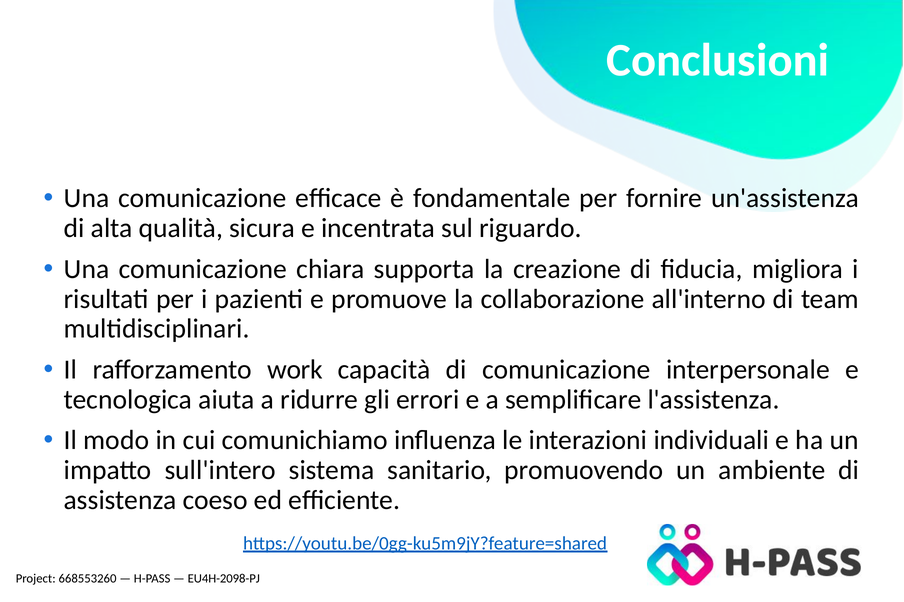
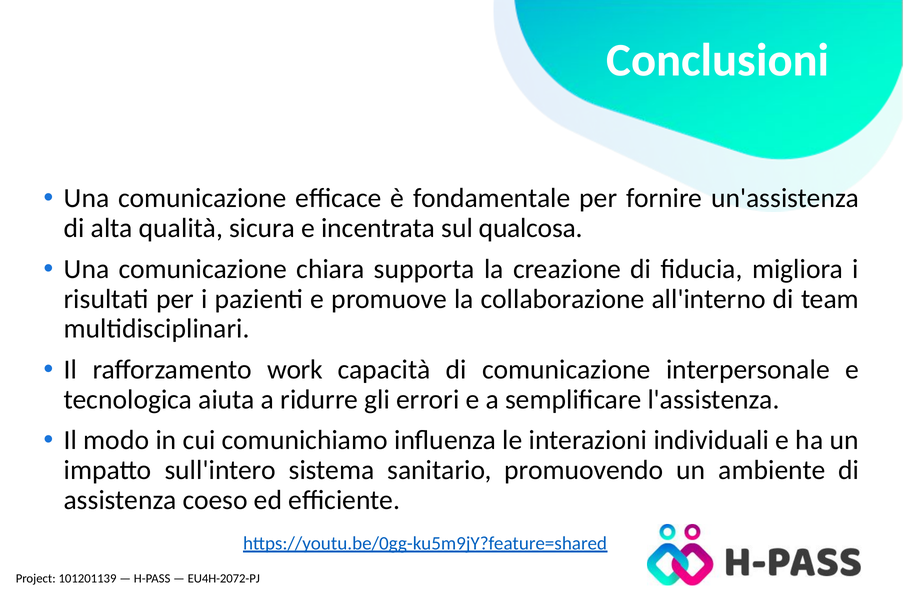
riguardo: riguardo -> qualcosa
668553260: 668553260 -> 101201139
EU4H-2098-PJ: EU4H-2098-PJ -> EU4H-2072-PJ
